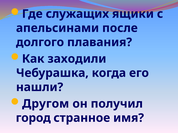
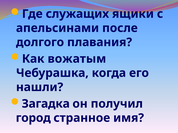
заходили: заходили -> вожатым
Другом: Другом -> Загадка
